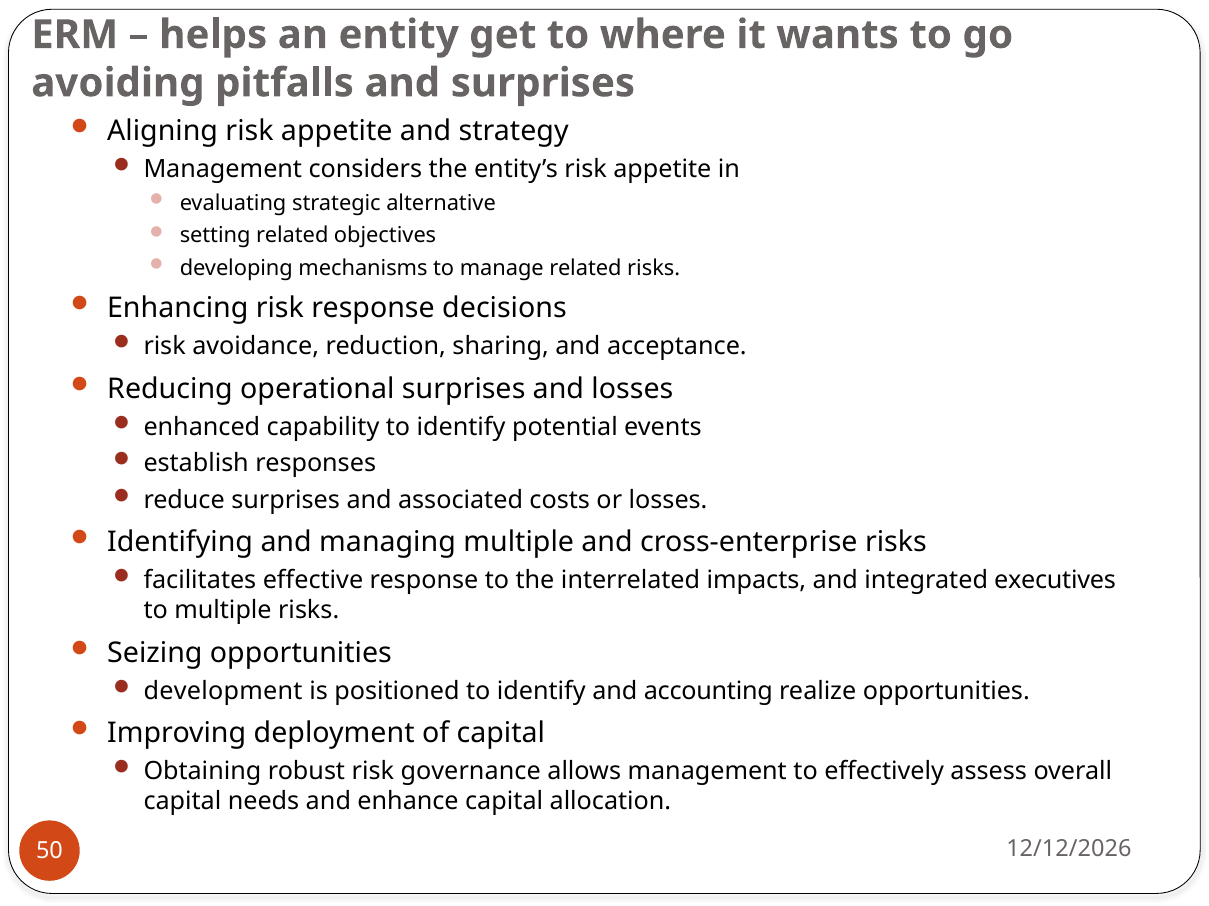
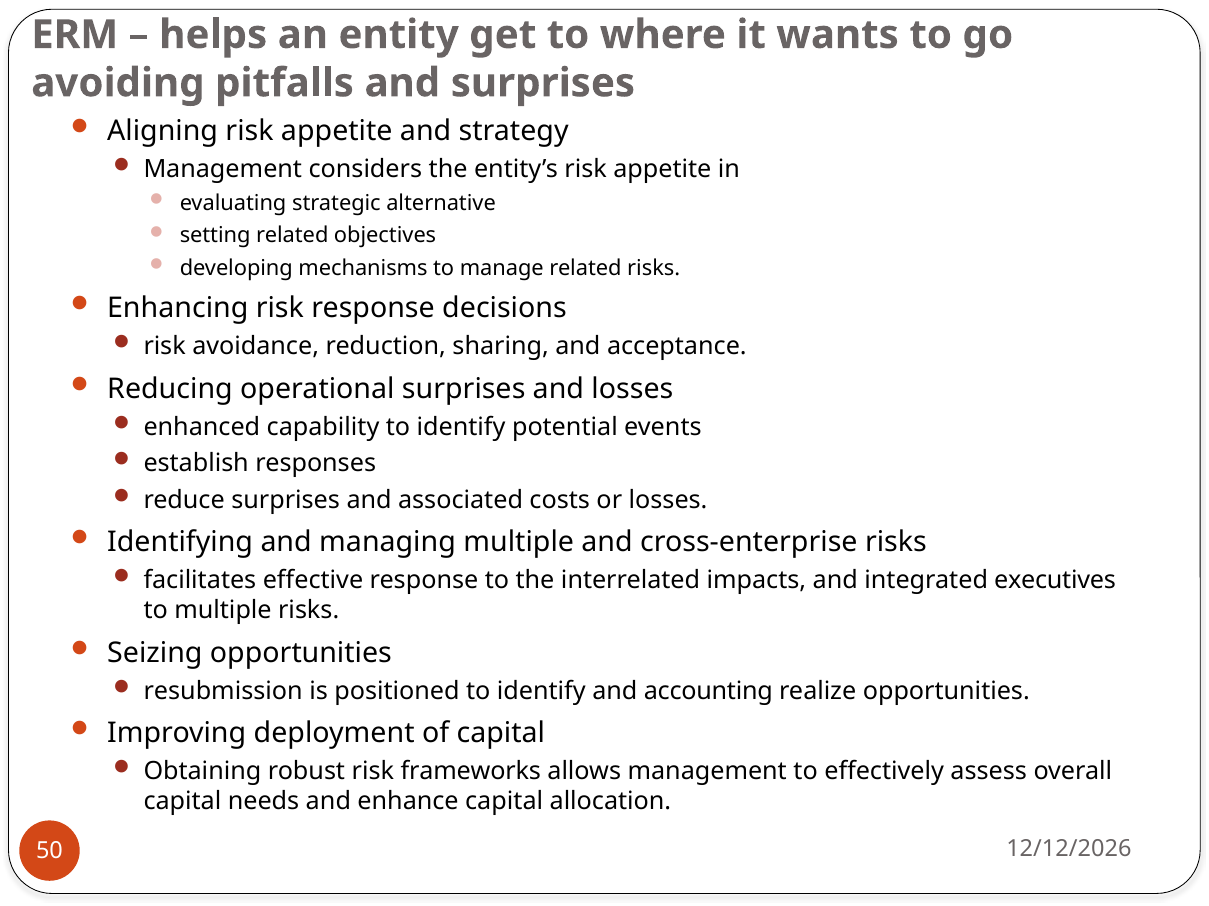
development: development -> resubmission
governance: governance -> frameworks
